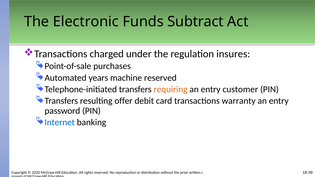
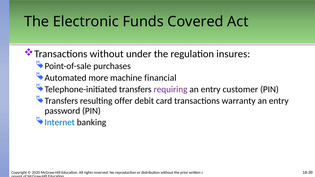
Subtract: Subtract -> Covered
Transactions charged: charged -> without
years: years -> more
machine reserved: reserved -> financial
requiring colour: orange -> purple
